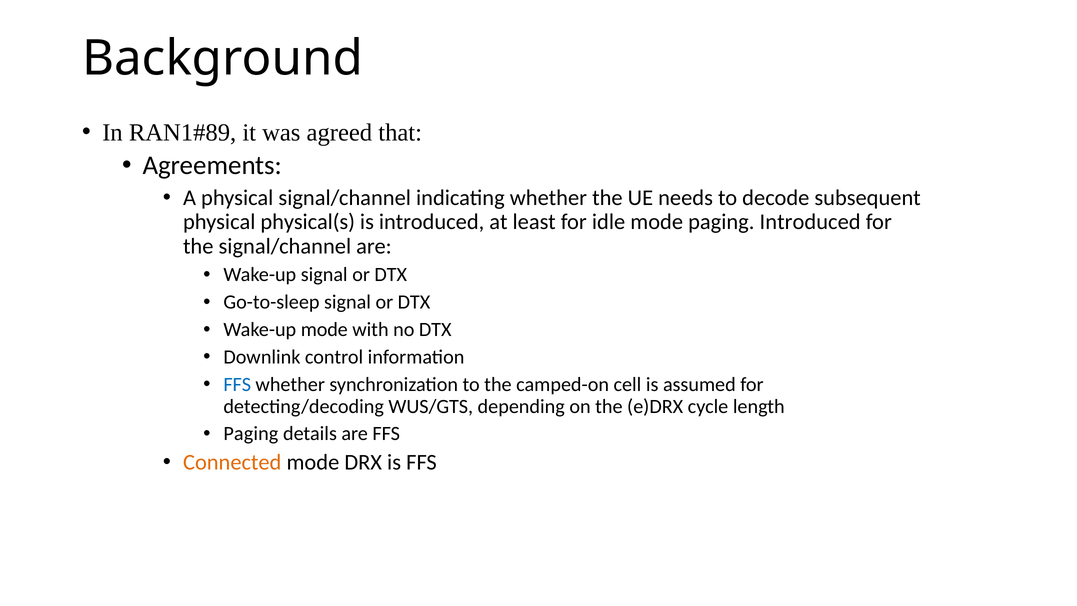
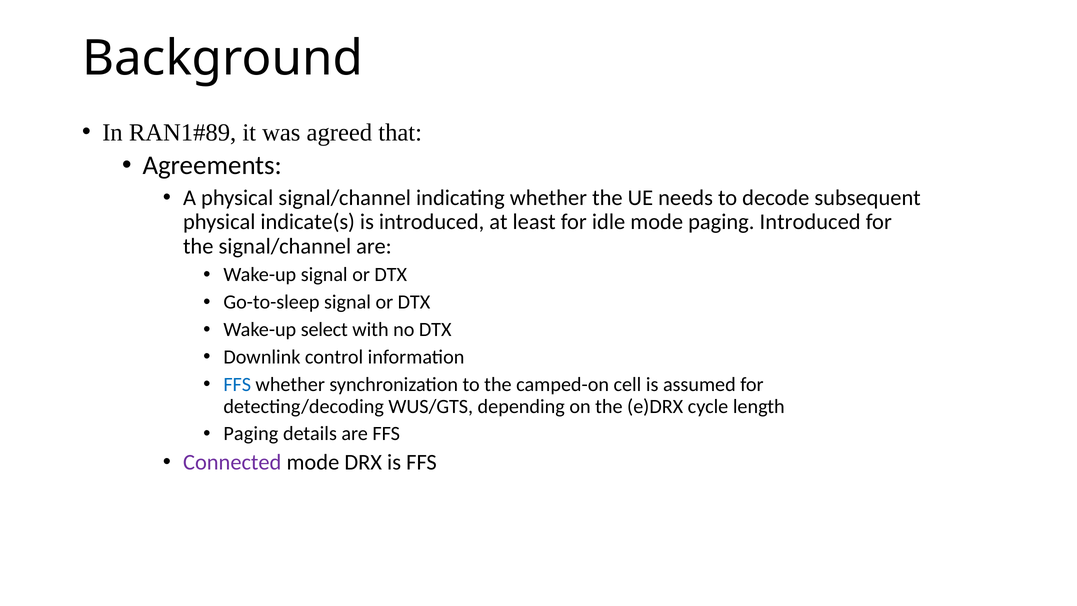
physical(s: physical(s -> indicate(s
Wake-up mode: mode -> select
Connected colour: orange -> purple
